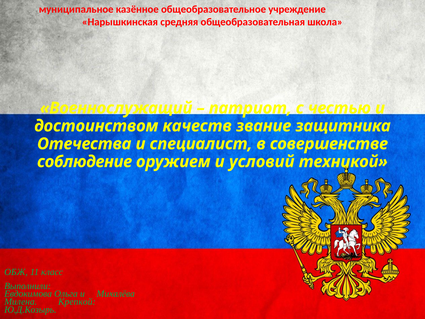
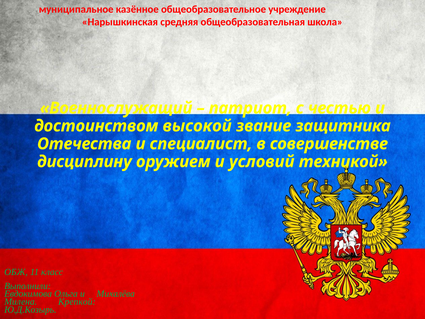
качеств: качеств -> высокой
соблюдение: соблюдение -> дисциплину
